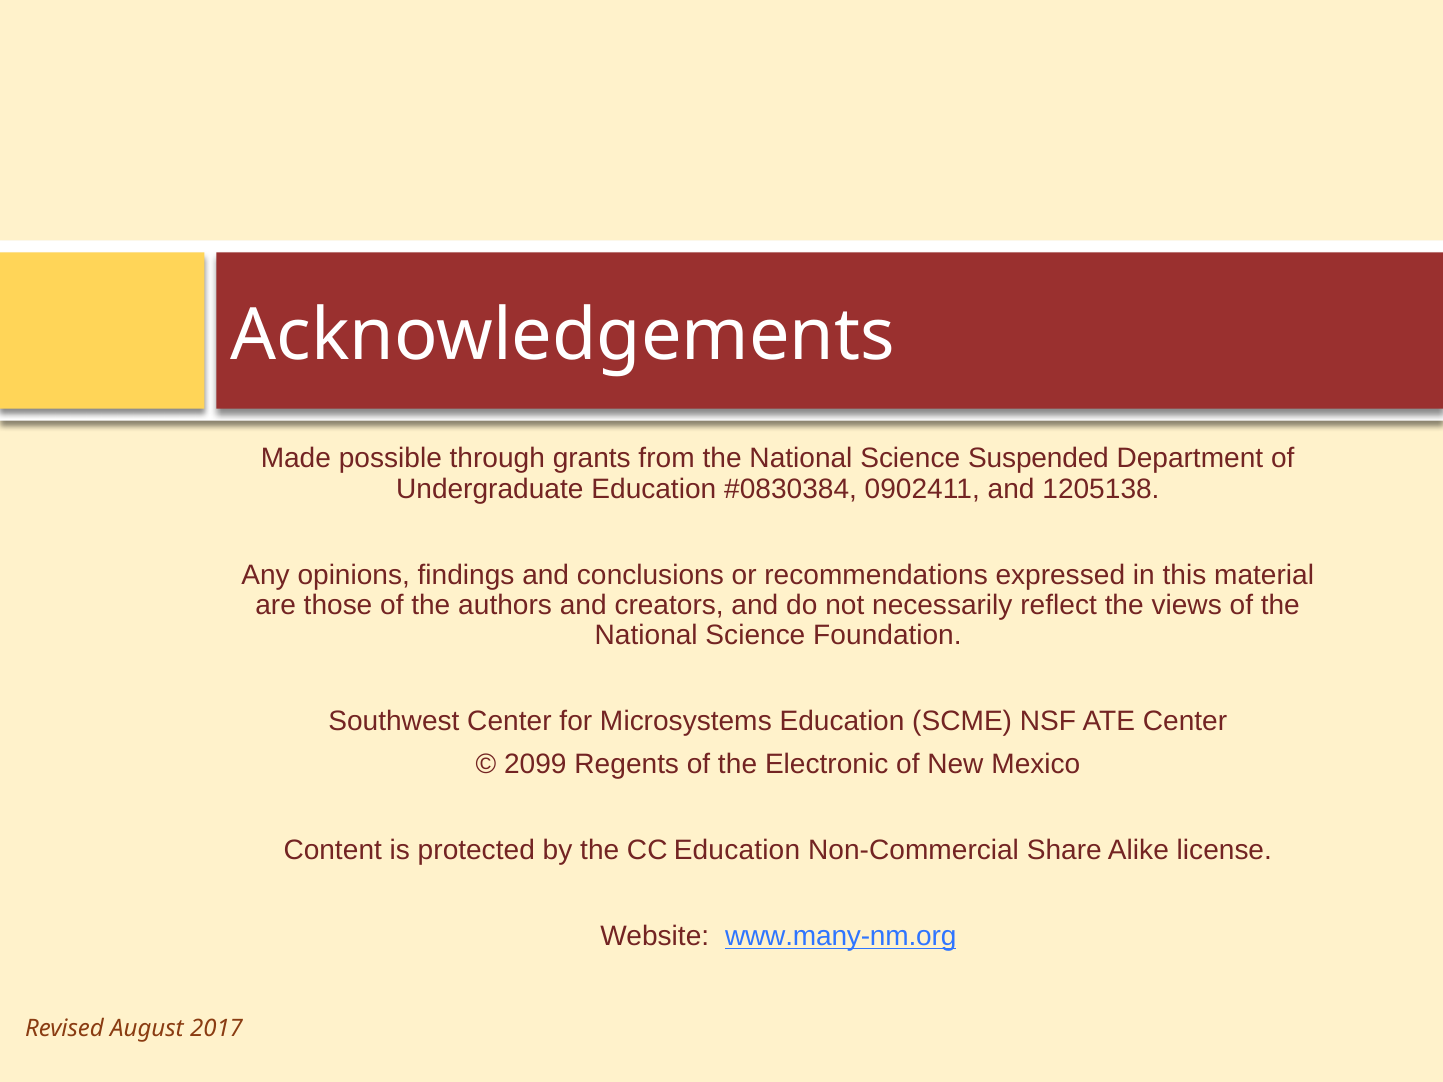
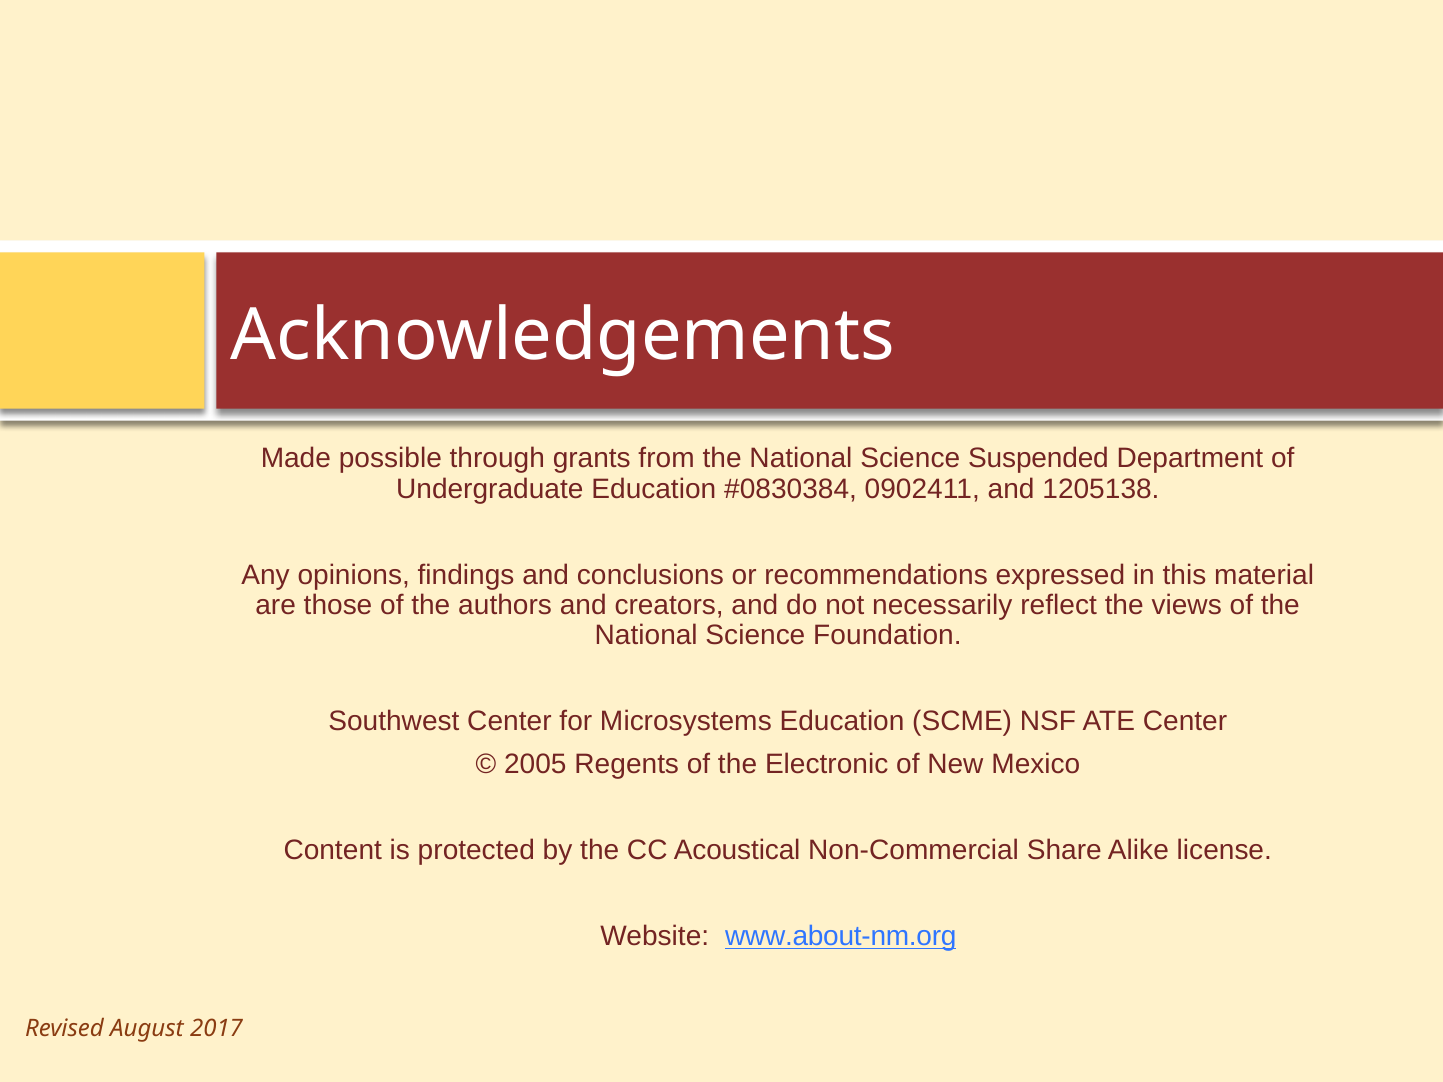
2099: 2099 -> 2005
CC Education: Education -> Acoustical
www.many-nm.org: www.many-nm.org -> www.about-nm.org
